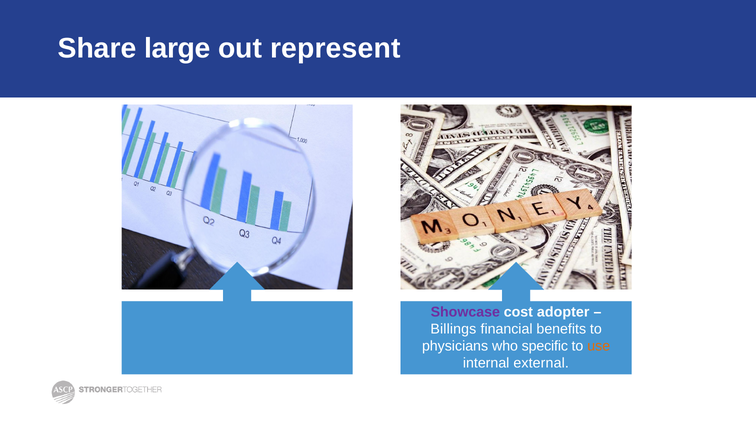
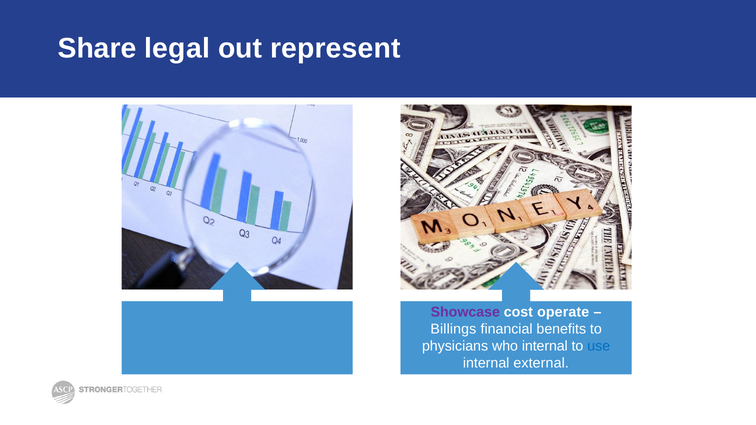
large: large -> legal
adopter: adopter -> operate
who specific: specific -> internal
use colour: orange -> blue
